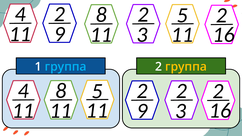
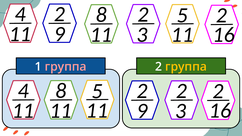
группа at (66, 67) colour: light blue -> pink
